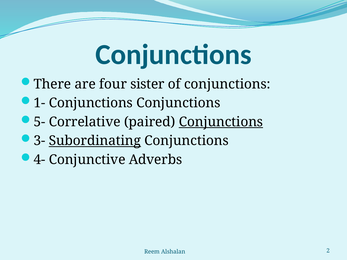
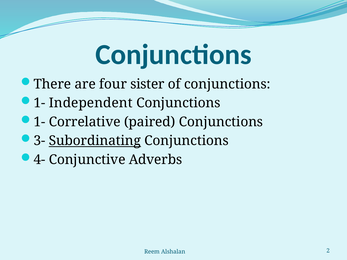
1- Conjunctions: Conjunctions -> Independent
5- at (39, 122): 5- -> 1-
Conjunctions at (221, 122) underline: present -> none
